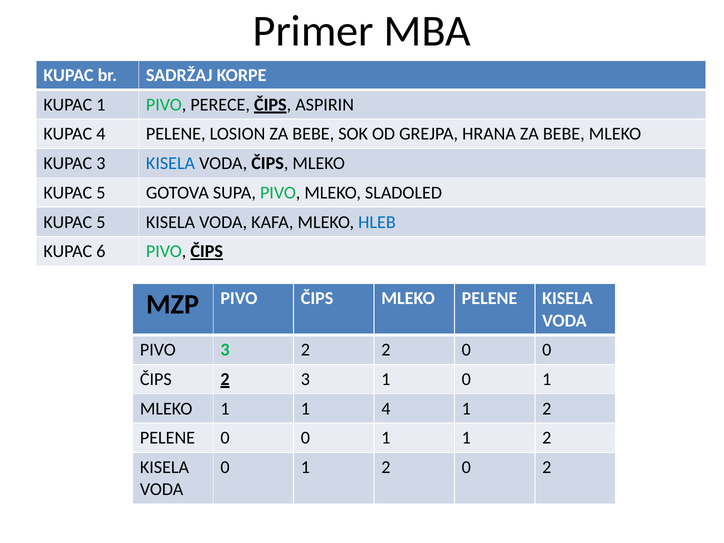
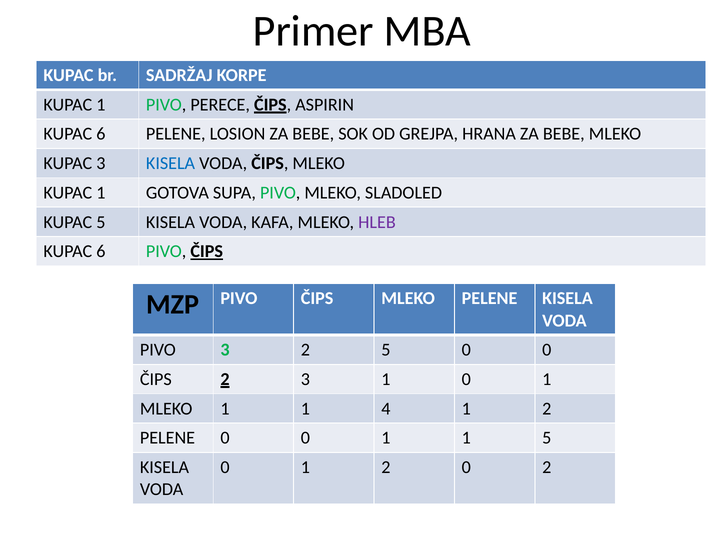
4 at (101, 134): 4 -> 6
5 at (101, 193): 5 -> 1
HLEB colour: blue -> purple
2 2: 2 -> 5
1 1 2: 2 -> 5
